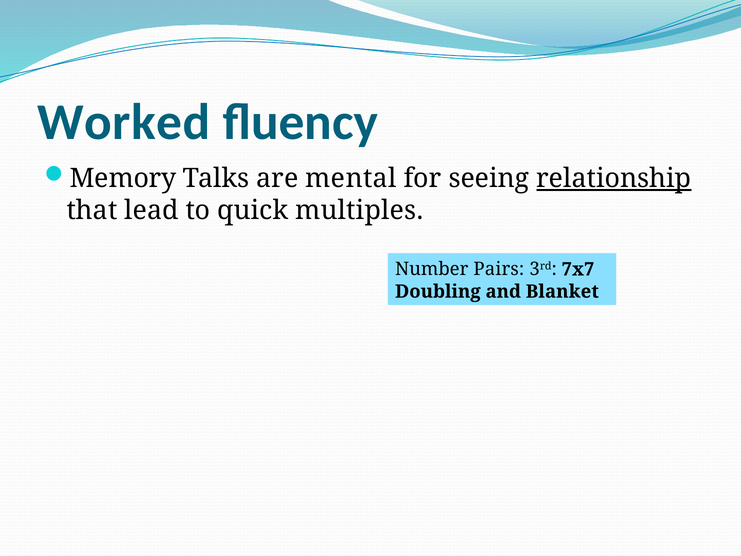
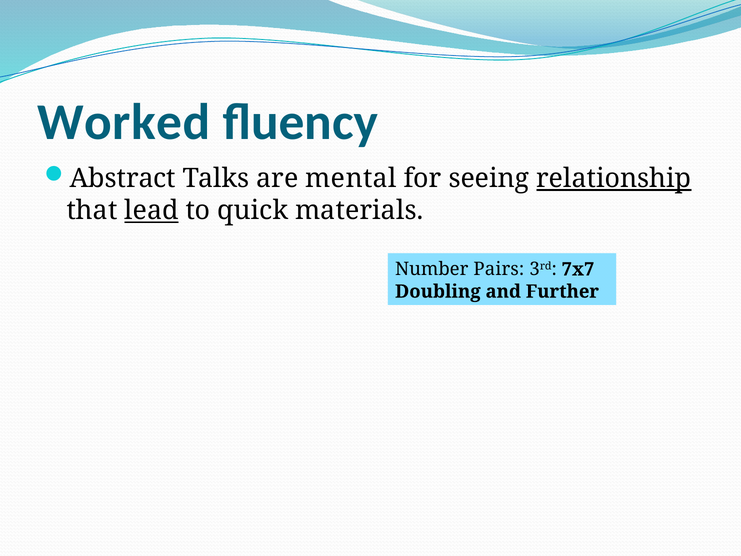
Memory: Memory -> Abstract
lead underline: none -> present
multiples: multiples -> materials
Blanket: Blanket -> Further
